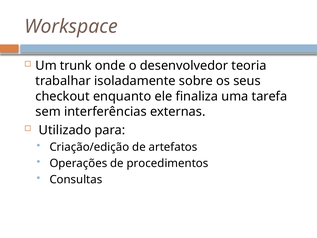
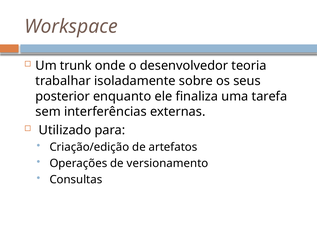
checkout: checkout -> posterior
procedimentos: procedimentos -> versionamento
